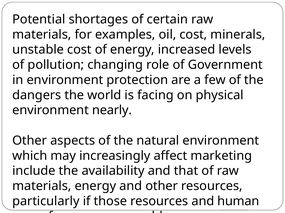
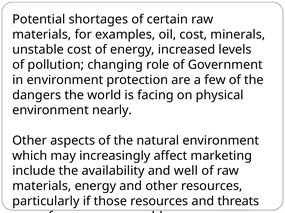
that: that -> well
human: human -> threats
